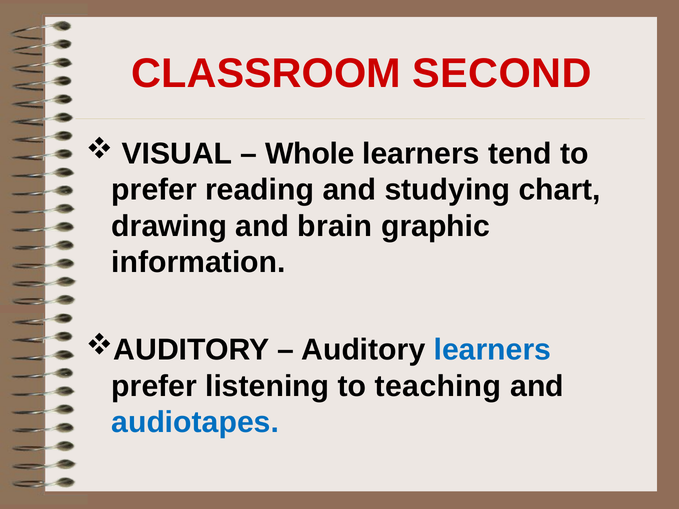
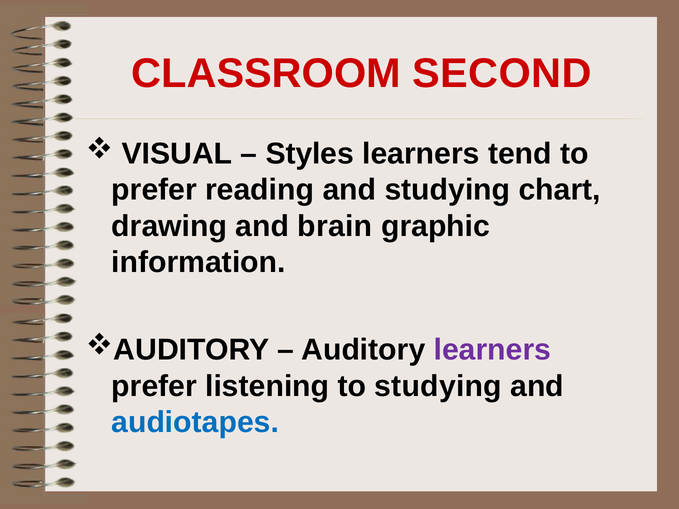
Whole: Whole -> Styles
learners at (492, 350) colour: blue -> purple
to teaching: teaching -> studying
